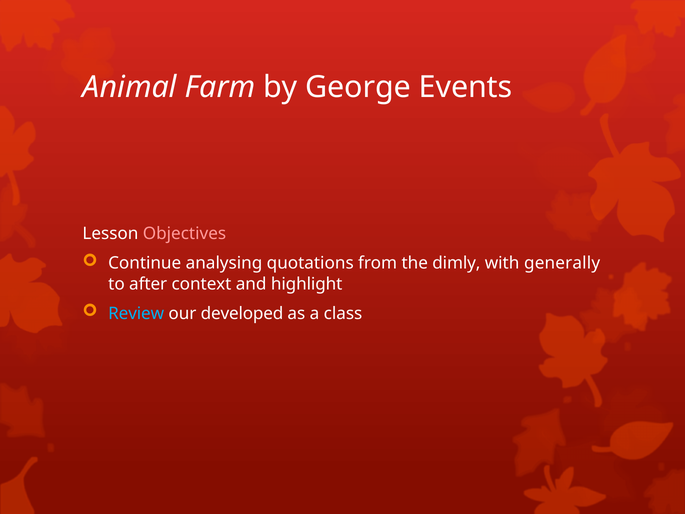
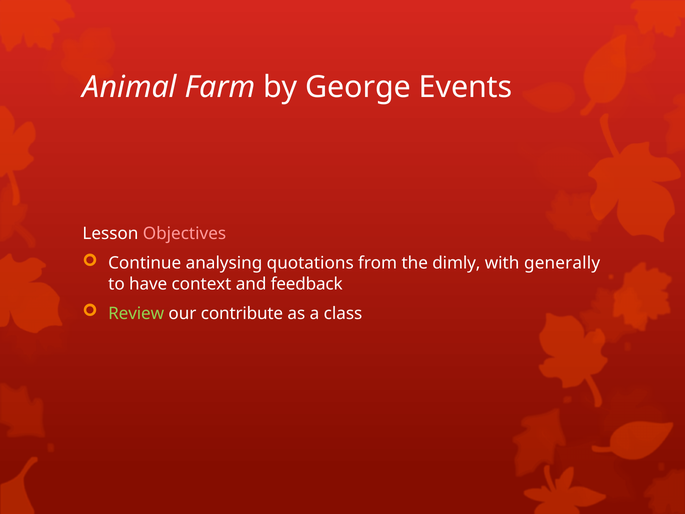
after: after -> have
highlight: highlight -> feedback
Review colour: light blue -> light green
developed: developed -> contribute
